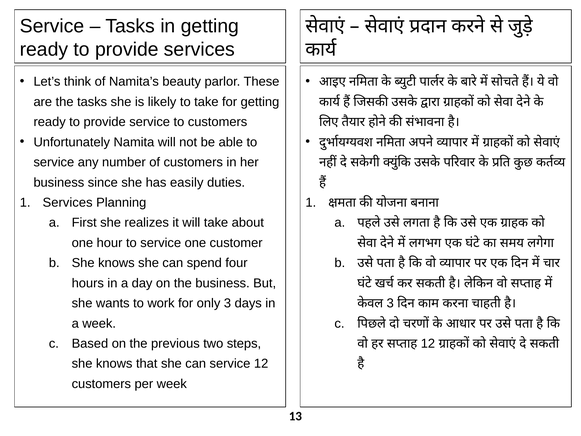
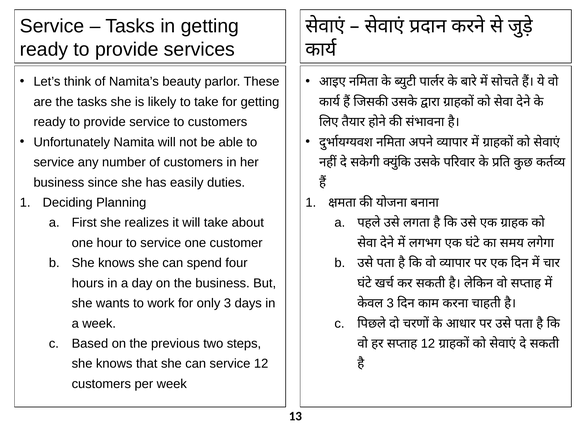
Services at (68, 202): Services -> Deciding
